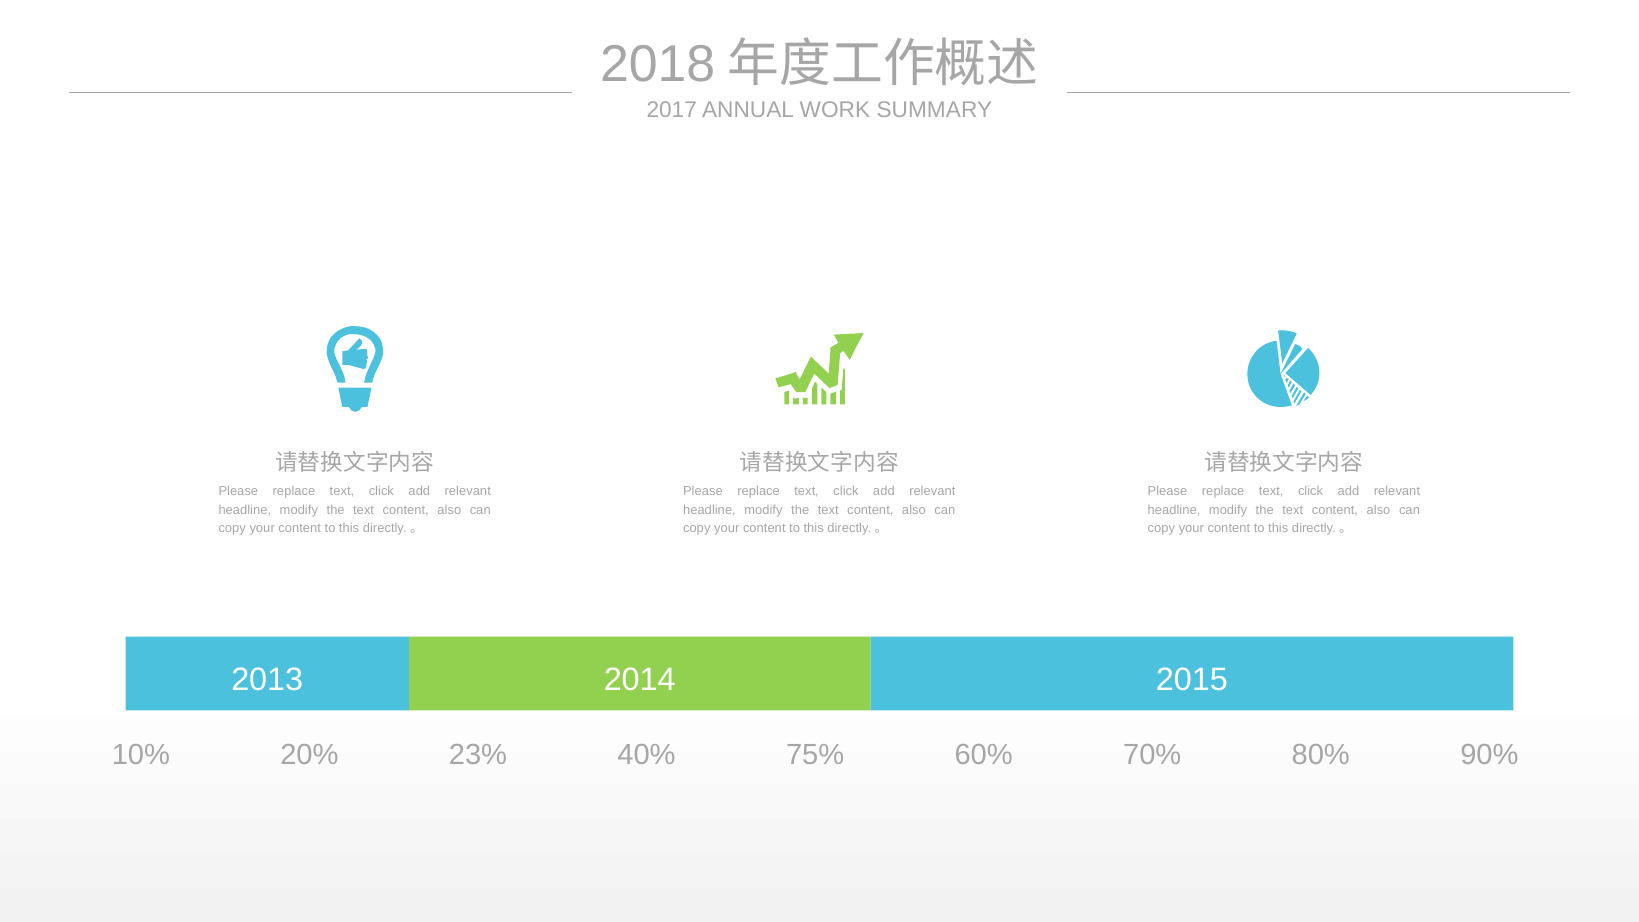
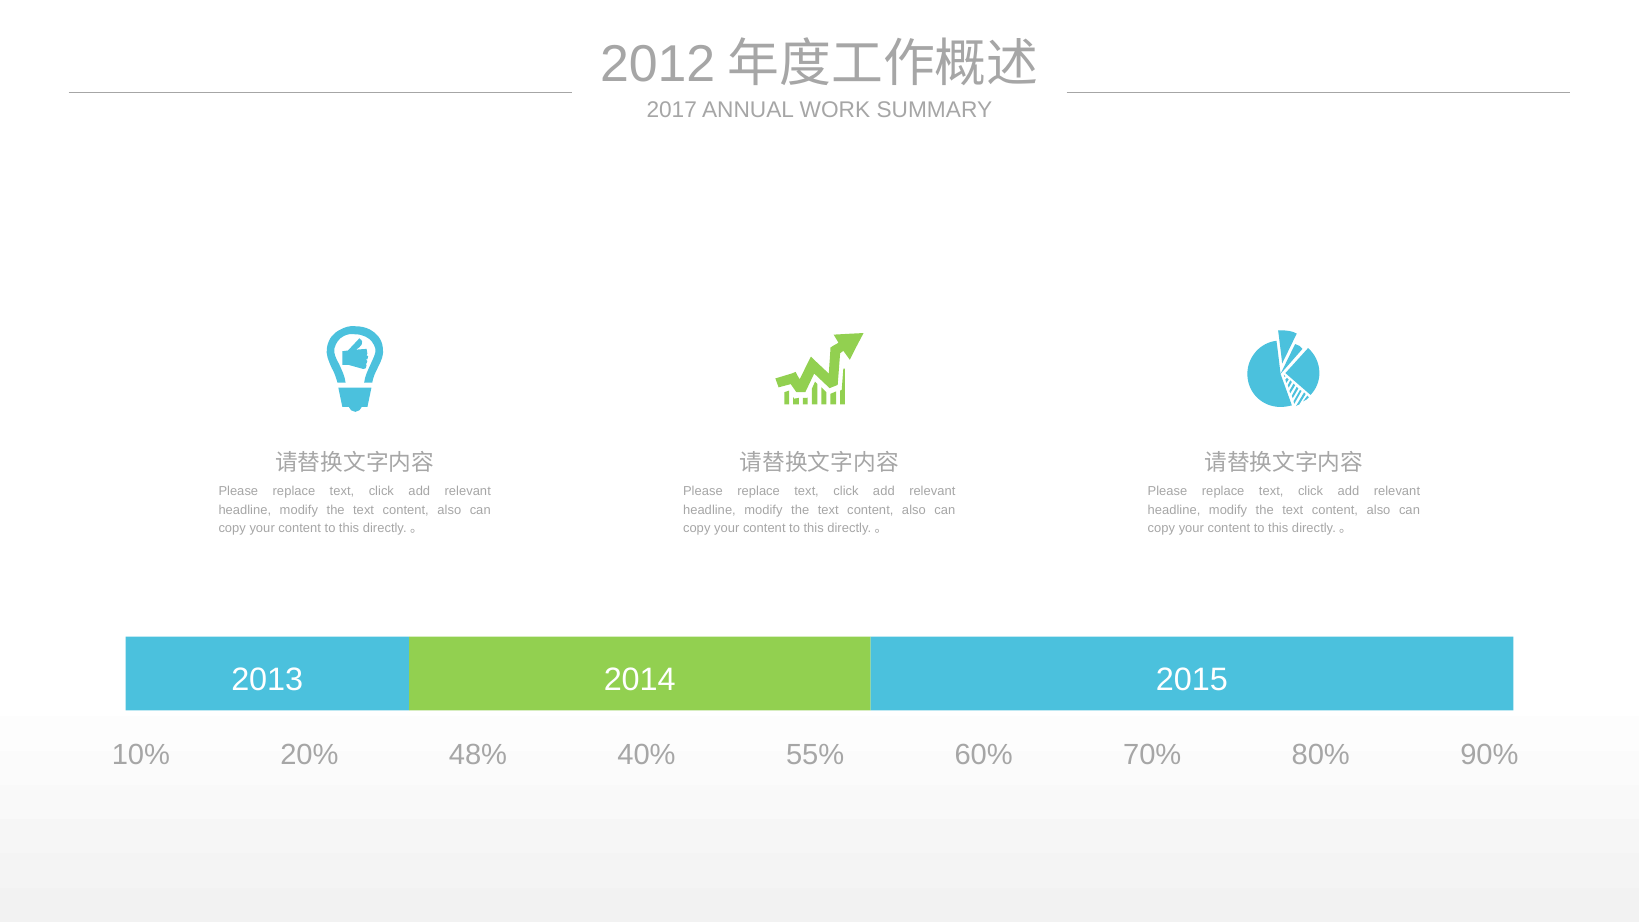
2018: 2018 -> 2012
23%: 23% -> 48%
75%: 75% -> 55%
